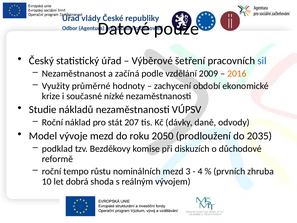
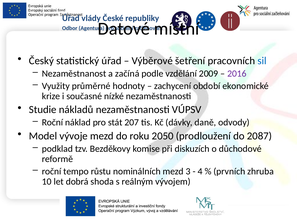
pouze: pouze -> místní
2016 colour: orange -> purple
2035: 2035 -> 2087
